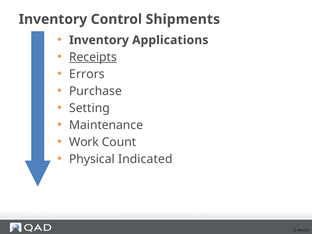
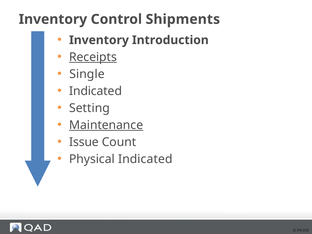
Applications: Applications -> Introduction
Errors: Errors -> Single
Purchase at (95, 91): Purchase -> Indicated
Maintenance underline: none -> present
Work: Work -> Issue
